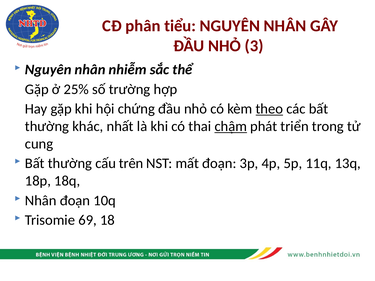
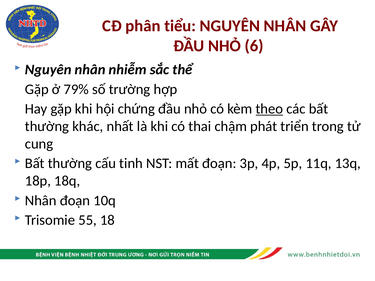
3: 3 -> 6
25%: 25% -> 79%
chậm underline: present -> none
trên: trên -> tinh
69: 69 -> 55
